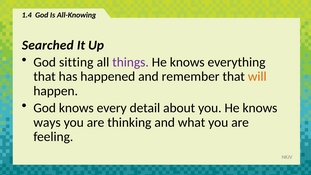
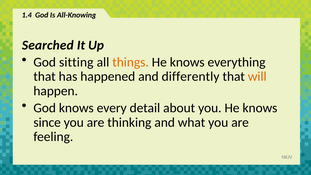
things colour: purple -> orange
remember: remember -> differently
ways: ways -> since
